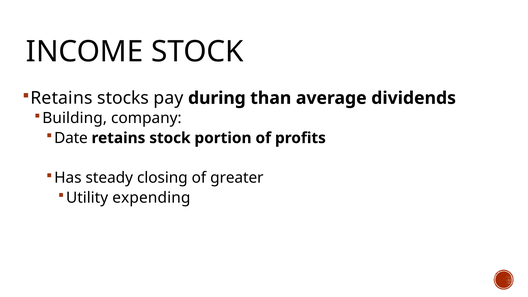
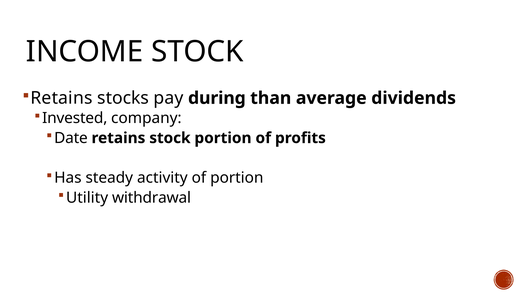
Building: Building -> Invested
closing: closing -> activity
of greater: greater -> portion
expending: expending -> withdrawal
